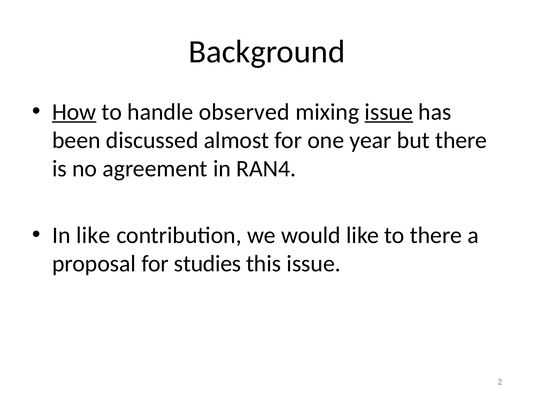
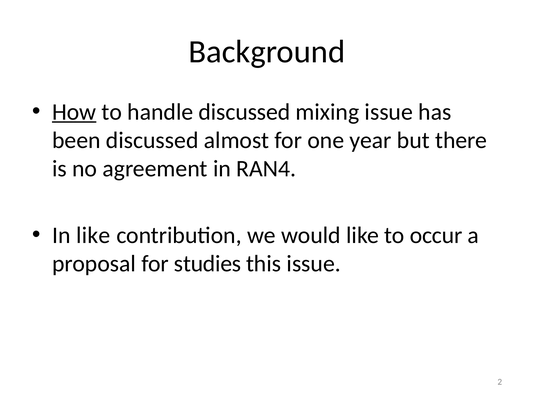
handle observed: observed -> discussed
issue at (389, 112) underline: present -> none
to there: there -> occur
